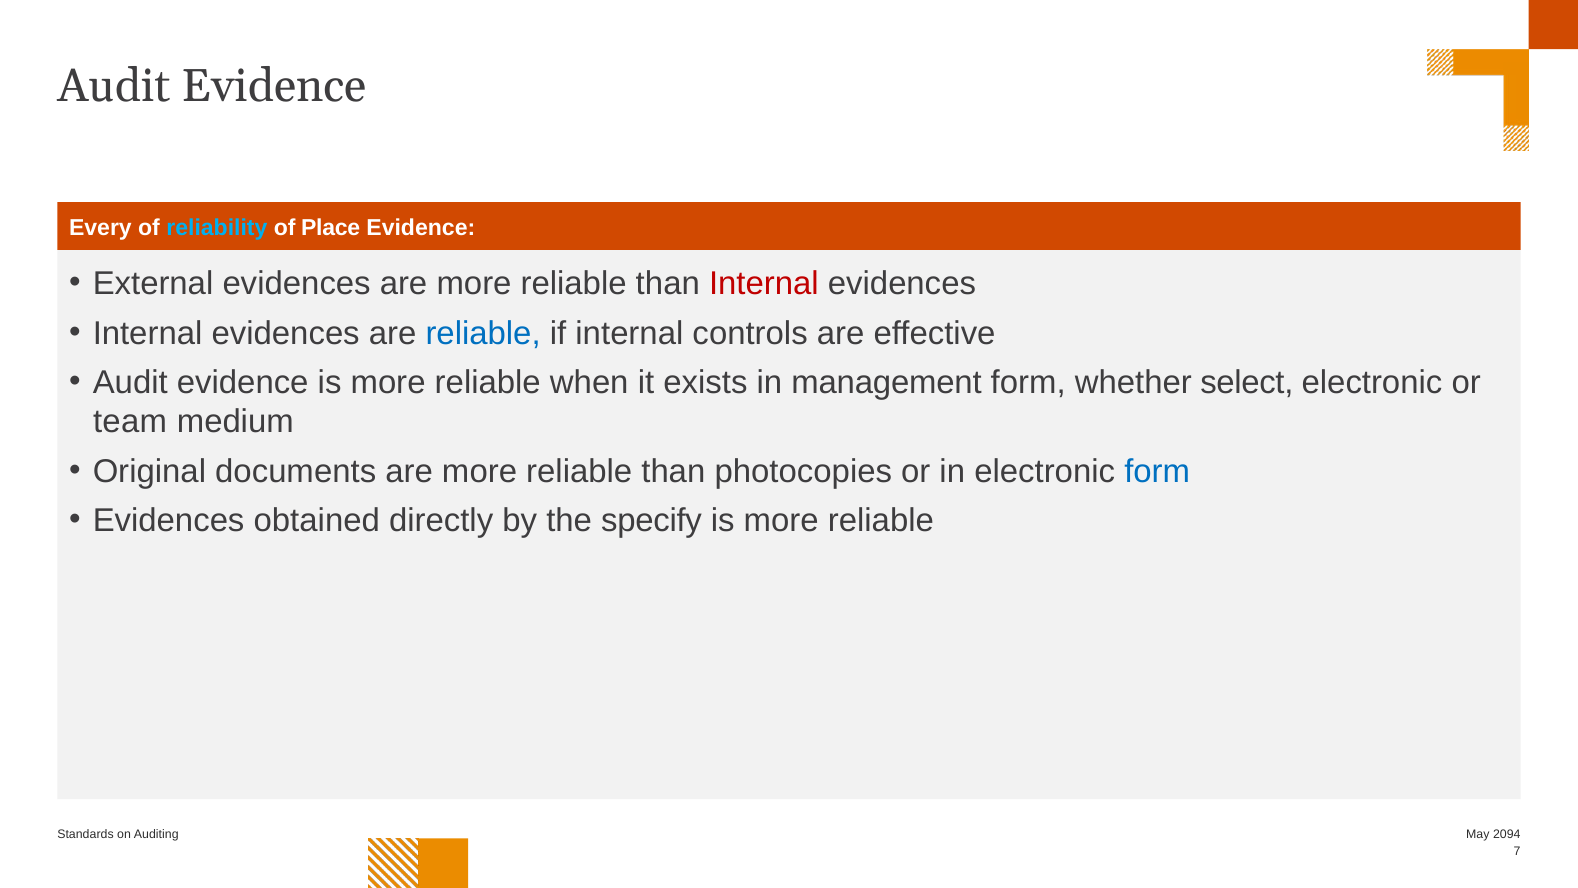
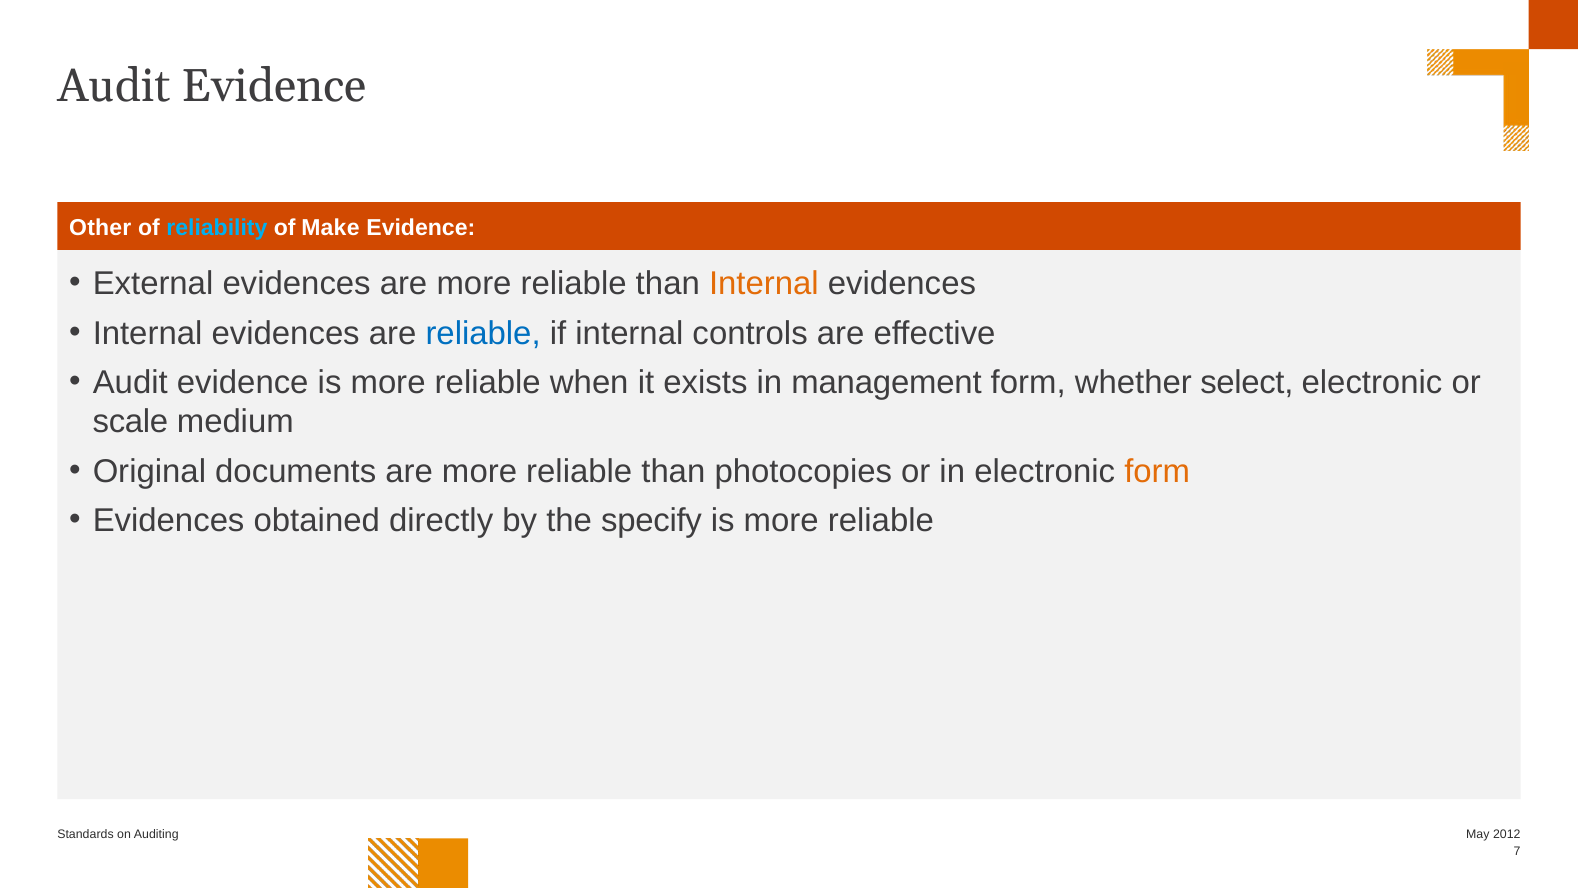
Every: Every -> Other
Place: Place -> Make
Internal at (764, 284) colour: red -> orange
team: team -> scale
form at (1157, 471) colour: blue -> orange
2094: 2094 -> 2012
